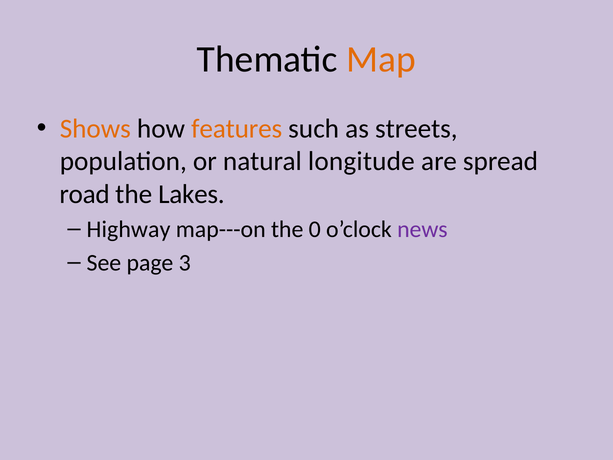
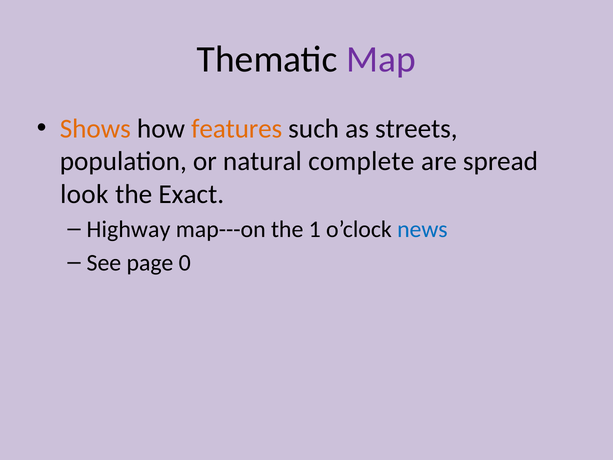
Map colour: orange -> purple
longitude: longitude -> complete
road: road -> look
Lakes: Lakes -> Exact
0: 0 -> 1
news colour: purple -> blue
3: 3 -> 0
